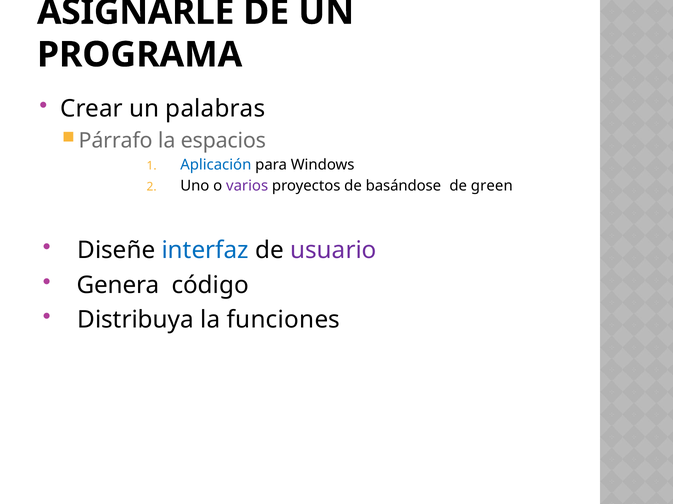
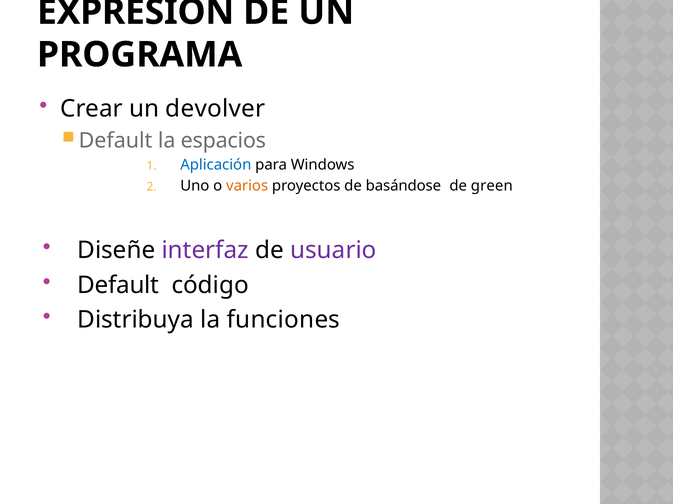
ASIGNARLE: ASIGNARLE -> EXPRESIÓN
palabras: palabras -> devolver
Párrafo at (116, 141): Párrafo -> Default
varios colour: purple -> orange
interfaz colour: blue -> purple
Genera at (118, 286): Genera -> Default
